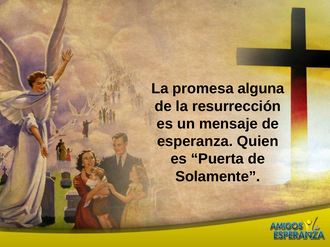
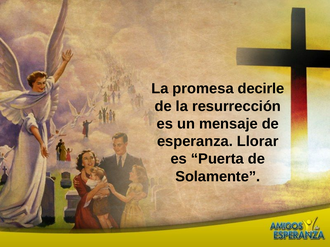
alguna: alguna -> decirle
Quien: Quien -> Llorar
